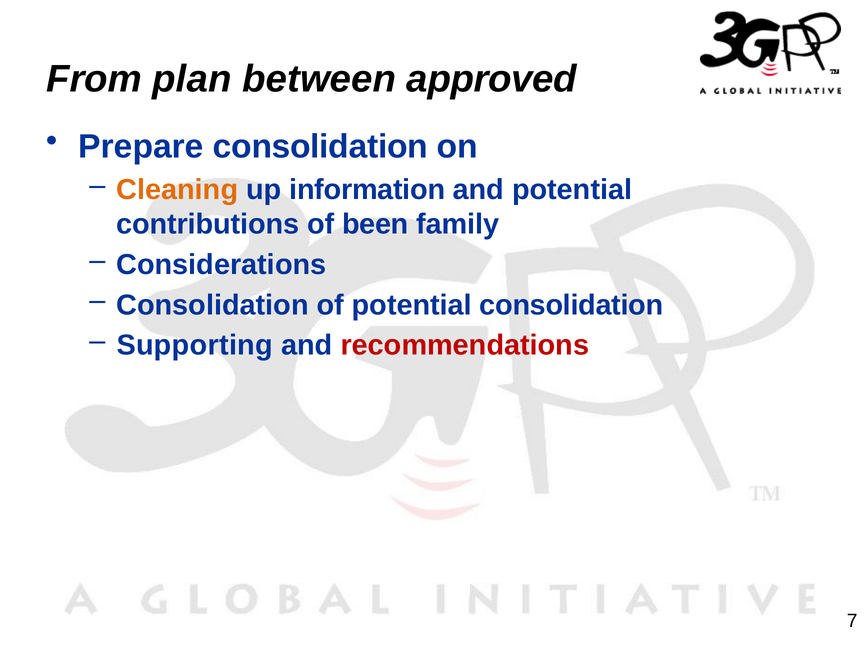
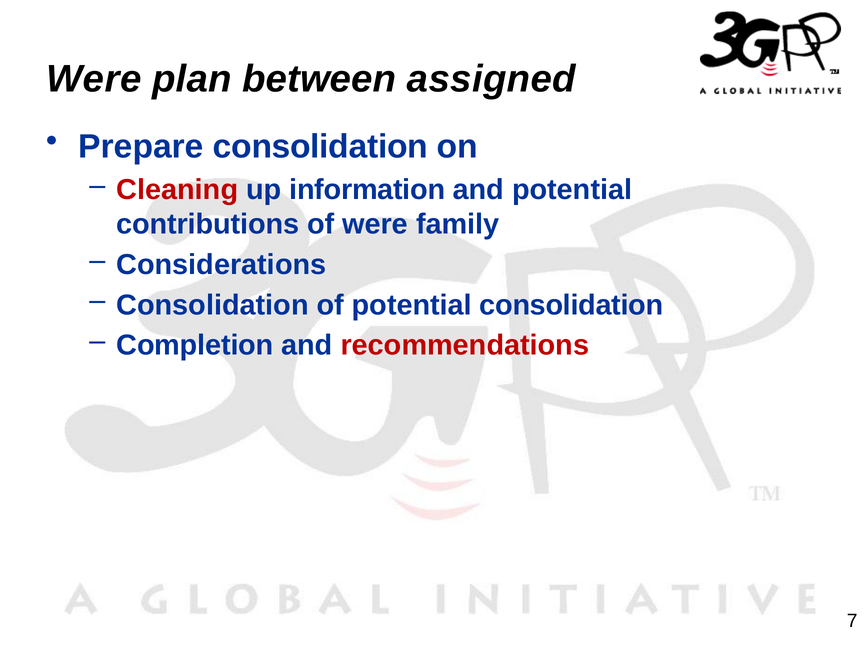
From at (94, 79): From -> Were
approved: approved -> assigned
Cleaning colour: orange -> red
of been: been -> were
Supporting: Supporting -> Completion
